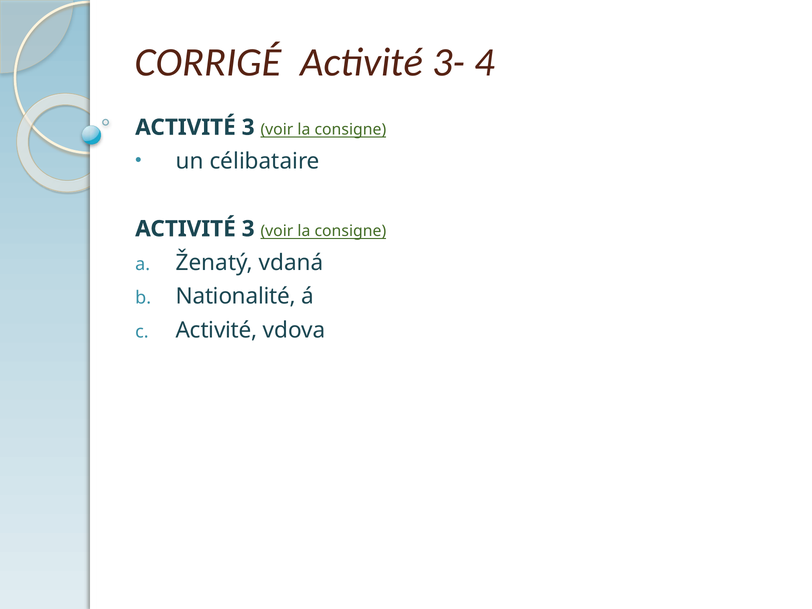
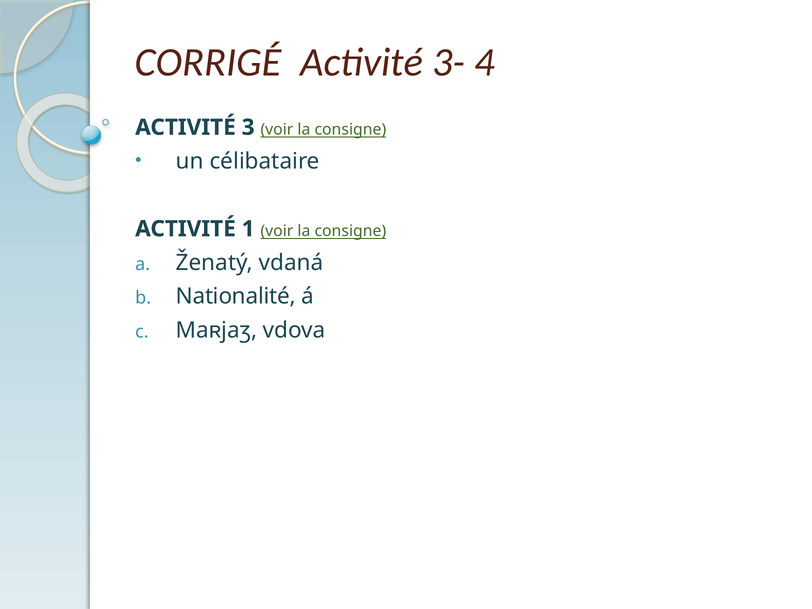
3 at (248, 229): 3 -> 1
Activité at (217, 330): Activité -> Maʀjaʒ
